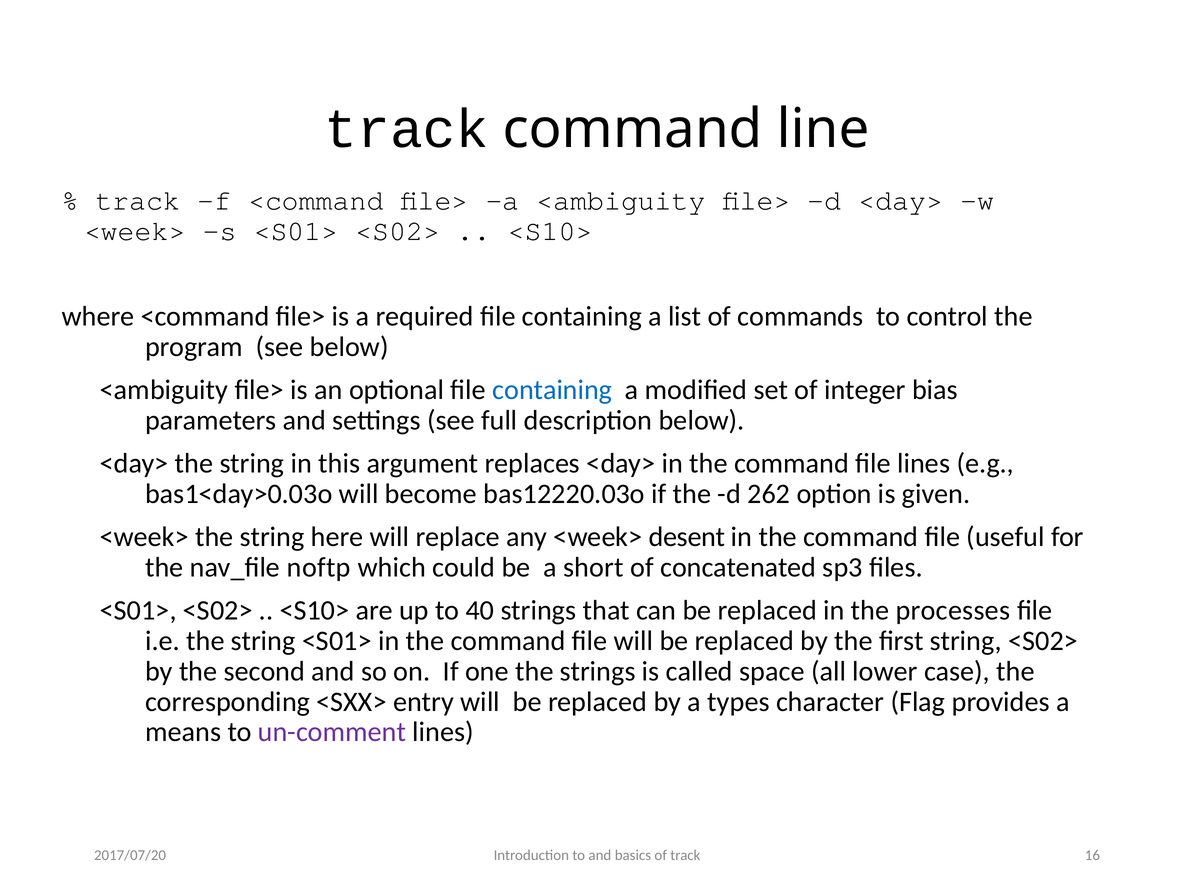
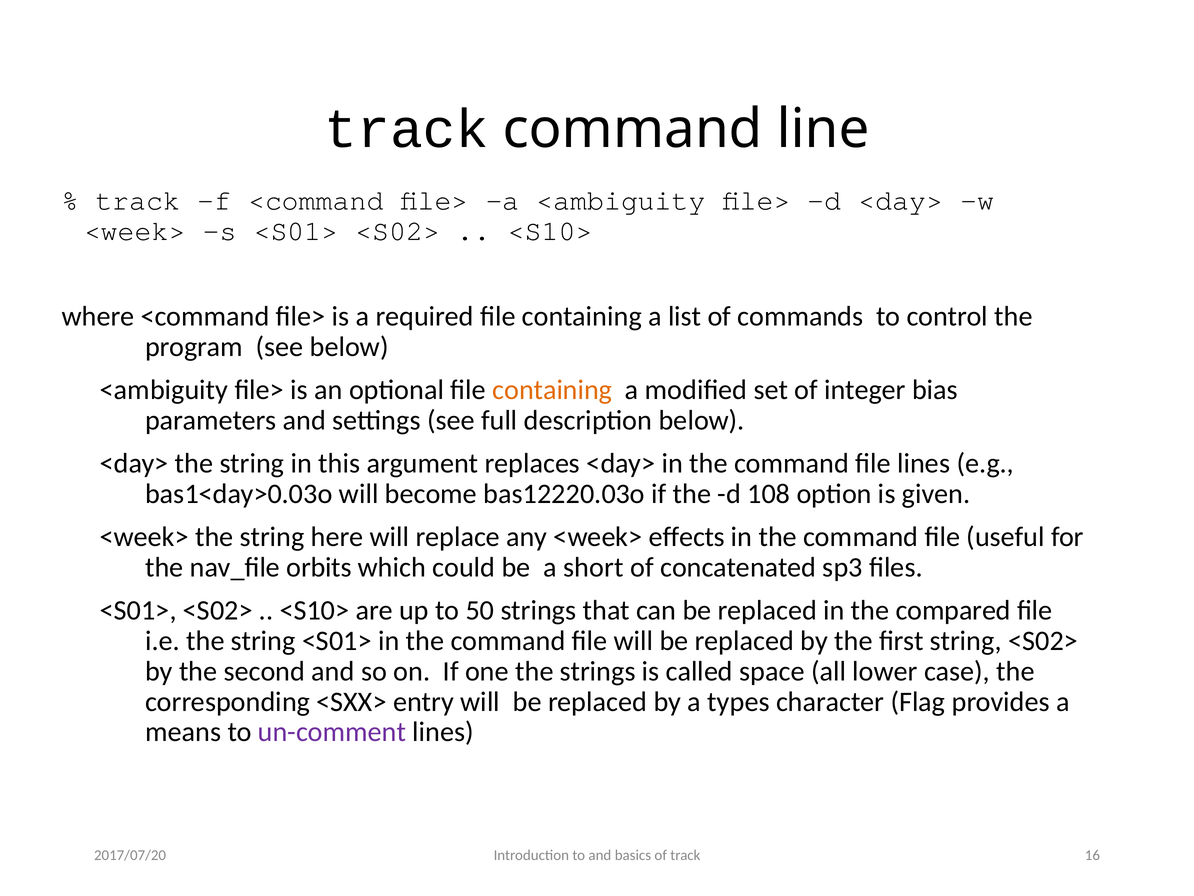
containing at (552, 390) colour: blue -> orange
262: 262 -> 108
desent: desent -> effects
noftp: noftp -> orbits
40: 40 -> 50
processes: processes -> compared
